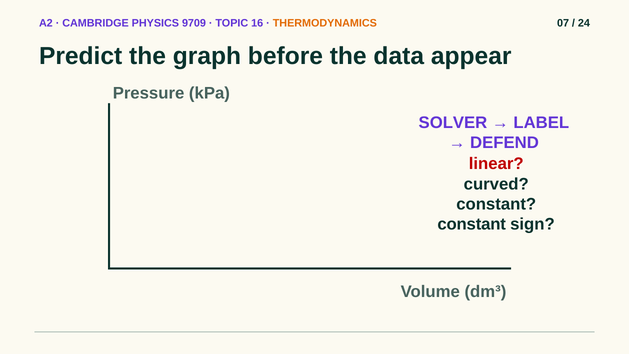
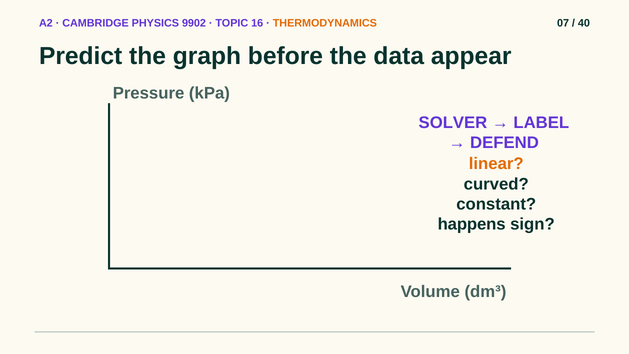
9709: 9709 -> 9902
24: 24 -> 40
linear colour: red -> orange
constant at (472, 224): constant -> happens
